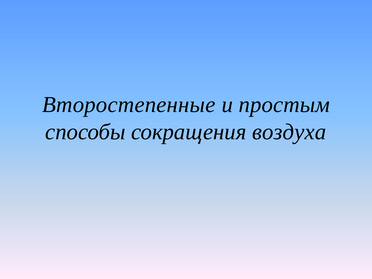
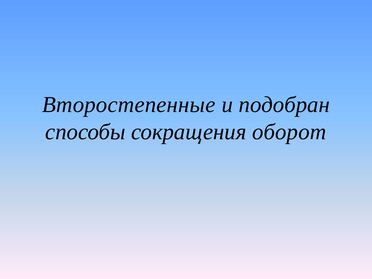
простым: простым -> подобран
воздуха: воздуха -> оборот
